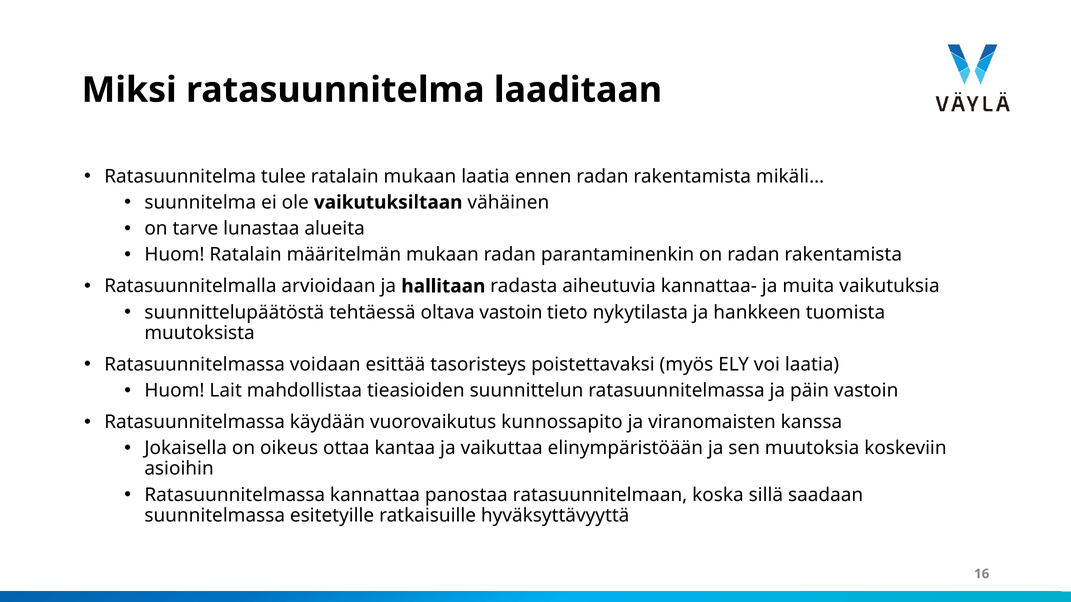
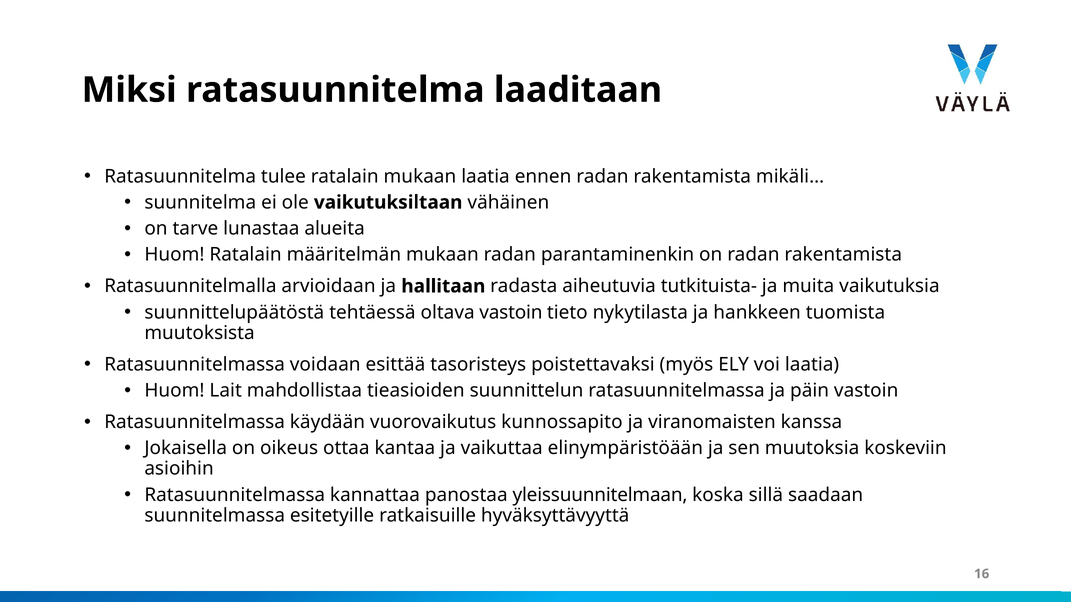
kannattaa-: kannattaa- -> tutkituista-
ratasuunnitelmaan: ratasuunnitelmaan -> yleissuunnitelmaan
